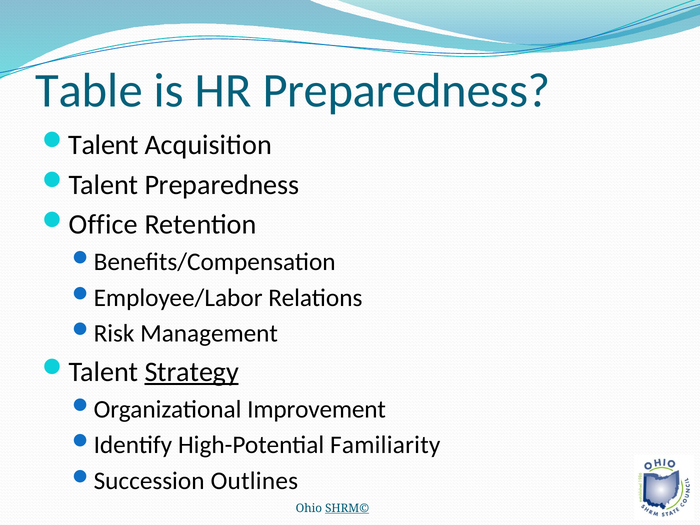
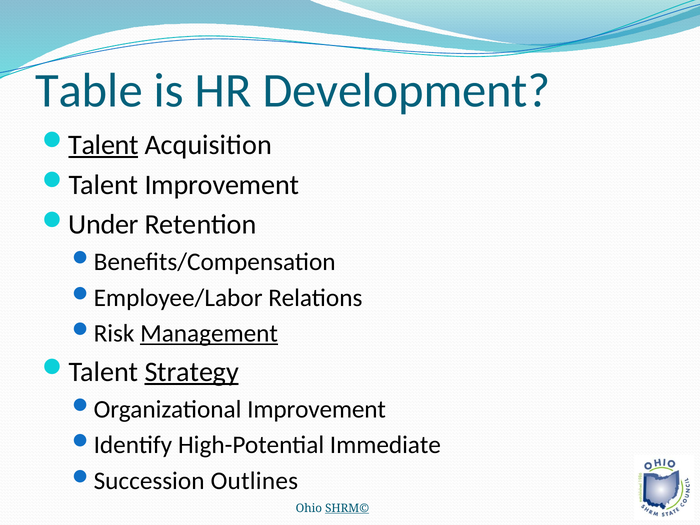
HR Preparedness: Preparedness -> Development
Talent at (104, 145) underline: none -> present
Talent Preparedness: Preparedness -> Improvement
Office: Office -> Under
Management underline: none -> present
Familiarity: Familiarity -> Immediate
